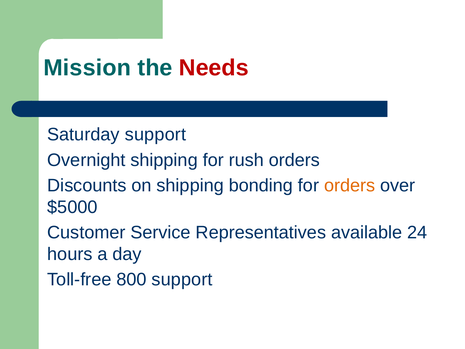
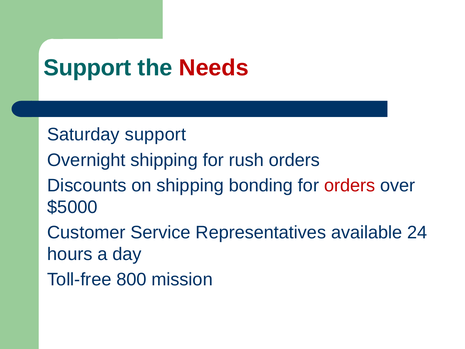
Mission at (87, 68): Mission -> Support
orders at (350, 185) colour: orange -> red
800 support: support -> mission
